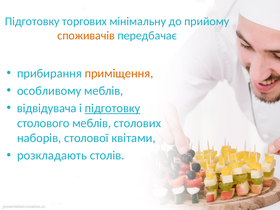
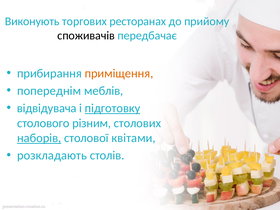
Підготовку at (32, 21): Підготовку -> Виконують
мінімальну: мінімальну -> ресторанах
споживачів colour: orange -> black
особливому: особливому -> попереднім
столового меблів: меблів -> різним
наборів underline: none -> present
